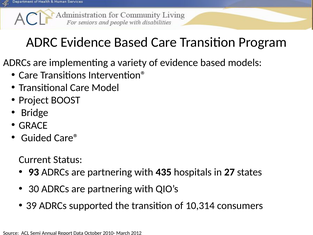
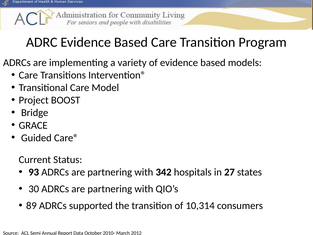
435: 435 -> 342
39: 39 -> 89
